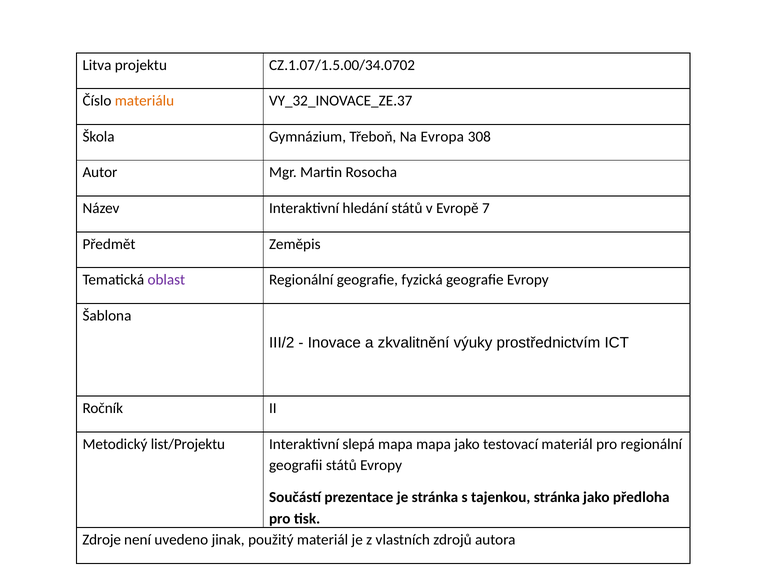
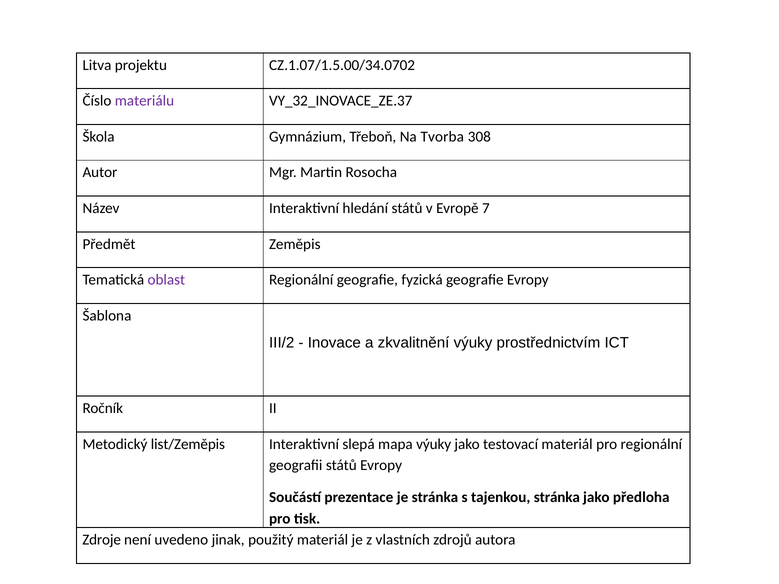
materiálu colour: orange -> purple
Evropa: Evropa -> Tvorba
list/Projektu: list/Projektu -> list/Zeměpis
mapa mapa: mapa -> výuky
